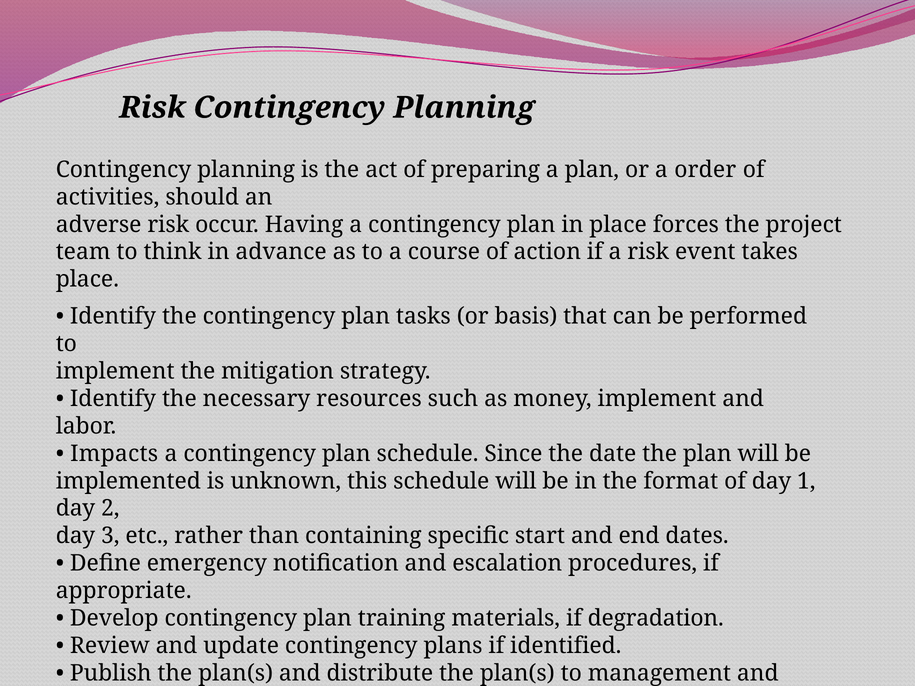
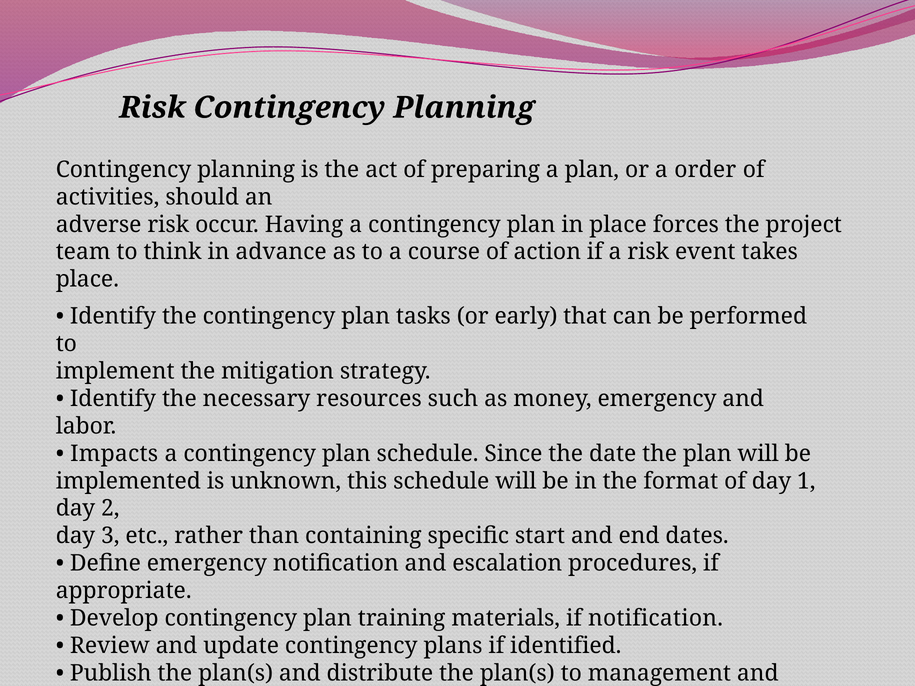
basis: basis -> early
money implement: implement -> emergency
if degradation: degradation -> notification
